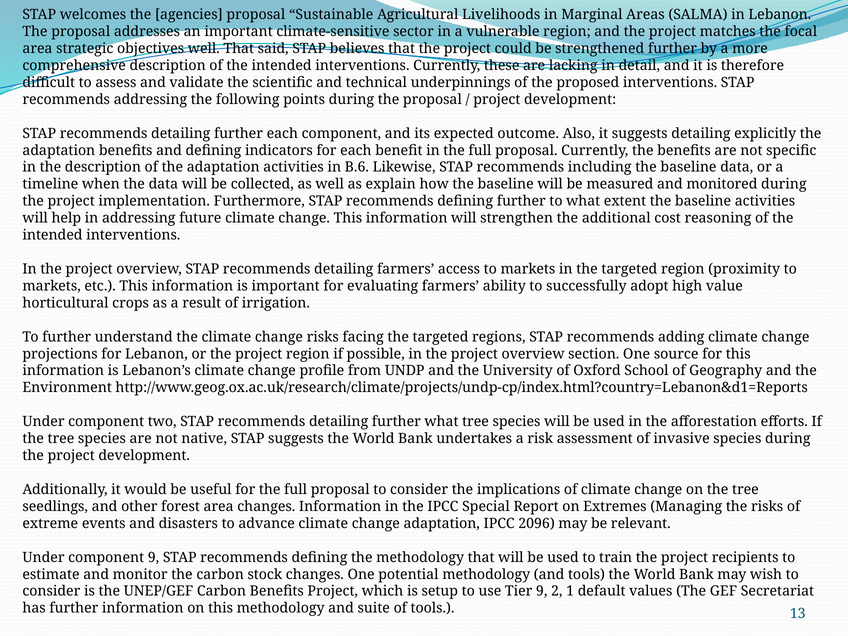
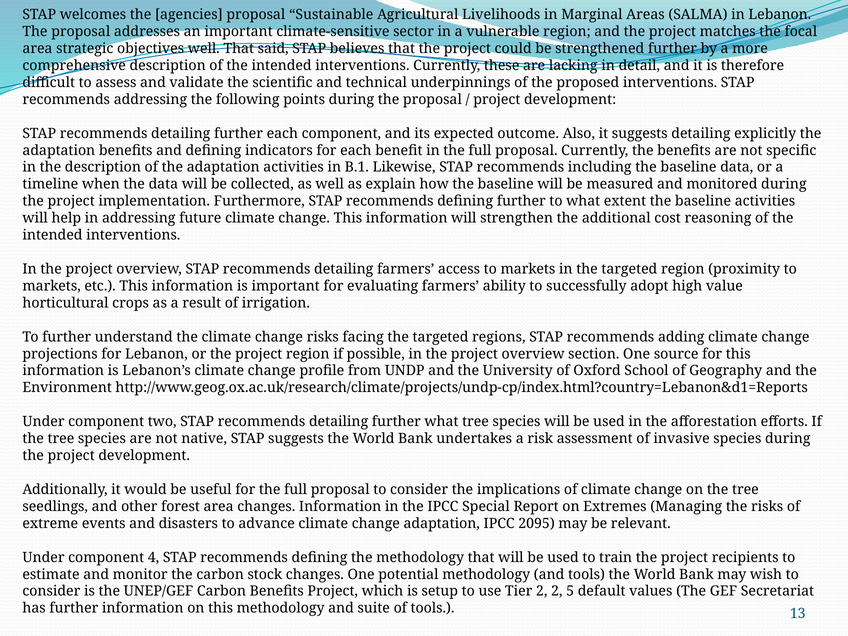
B.6: B.6 -> B.1
2096: 2096 -> 2095
component 9: 9 -> 4
Tier 9: 9 -> 2
1: 1 -> 5
